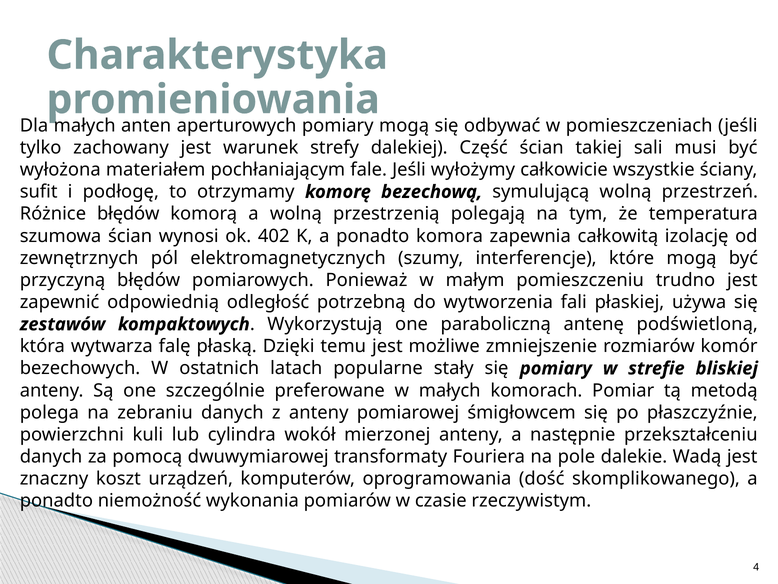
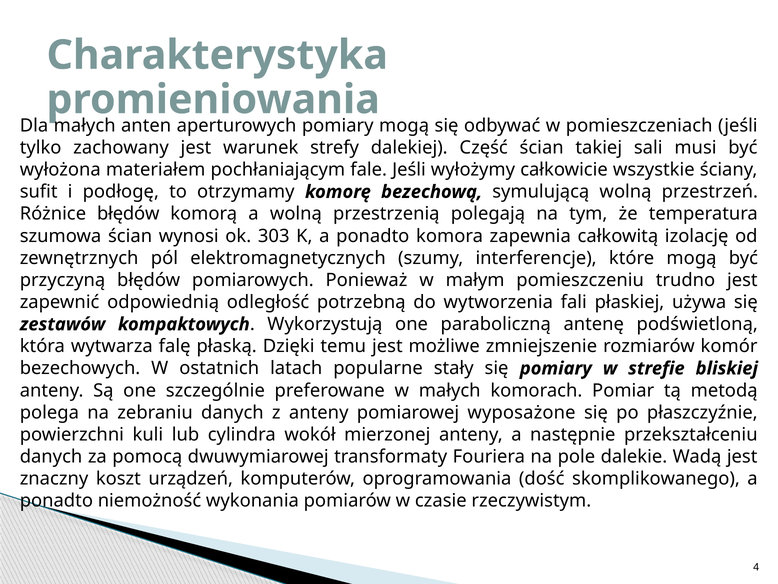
402: 402 -> 303
śmigłowcem: śmigłowcem -> wyposażone
